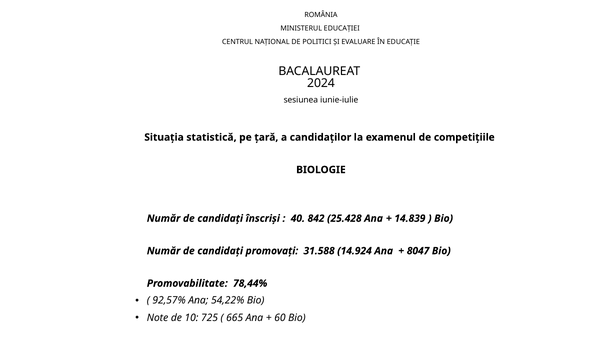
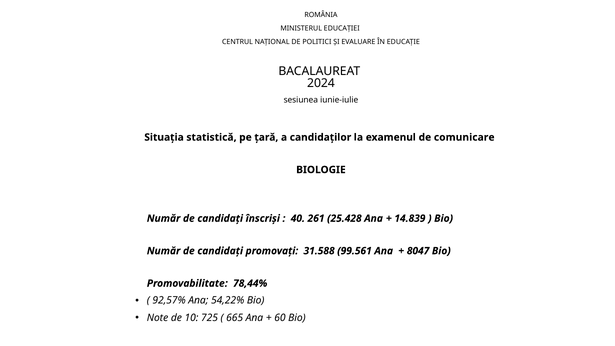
competițiile: competițiile -> comunicare
842: 842 -> 261
14.924: 14.924 -> 99.561
